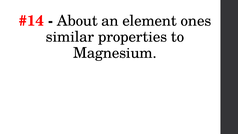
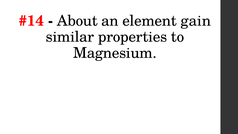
ones: ones -> gain
